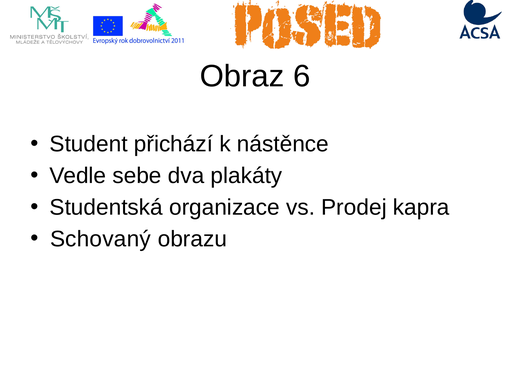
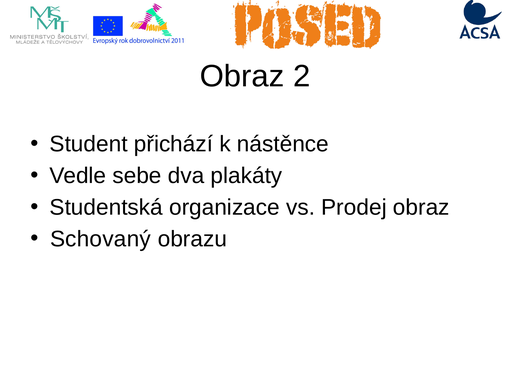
6: 6 -> 2
Prodej kapra: kapra -> obraz
